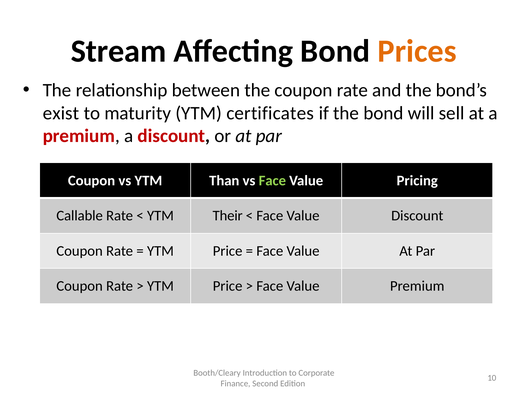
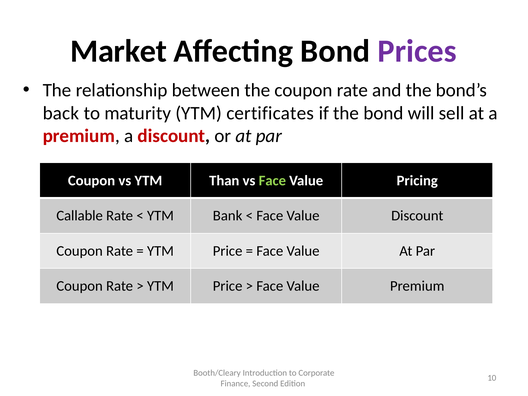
Stream: Stream -> Market
Prices colour: orange -> purple
exist: exist -> back
Their: Their -> Bank
